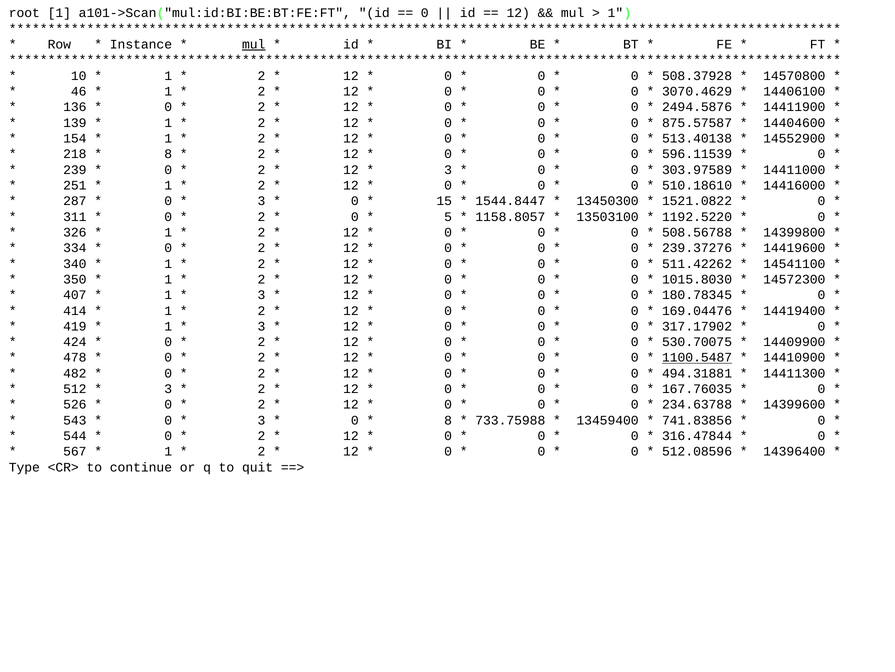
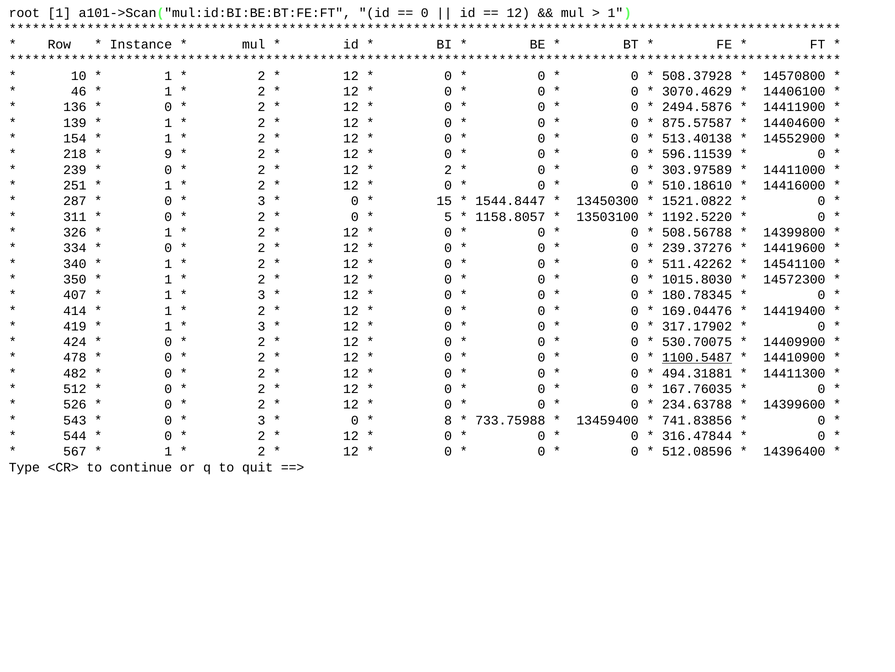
mul at (254, 44) underline: present -> none
8 at (168, 154): 8 -> 9
3 at (448, 170): 3 -> 2
3 at (168, 389): 3 -> 0
